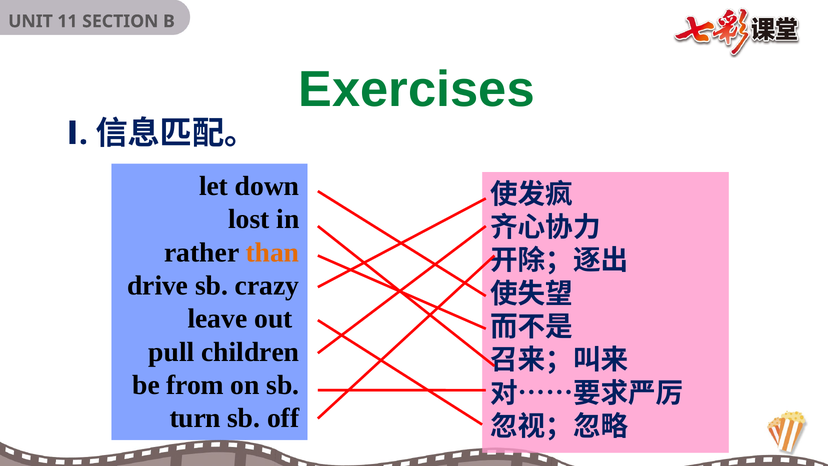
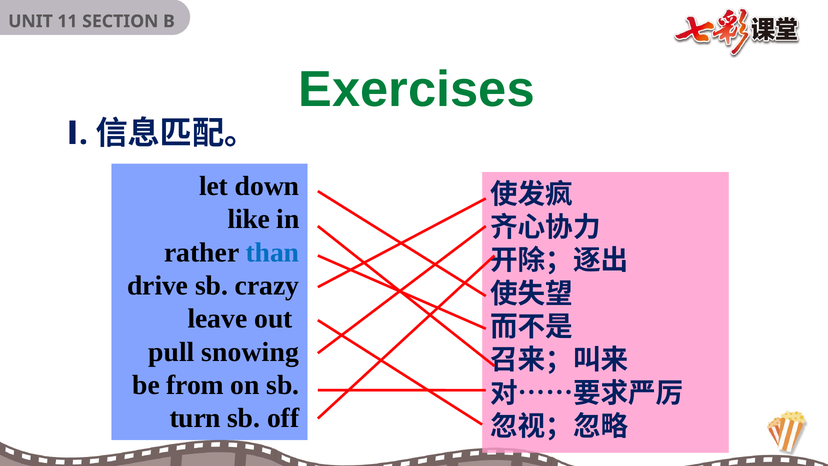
lost: lost -> like
than colour: orange -> blue
children: children -> snowing
